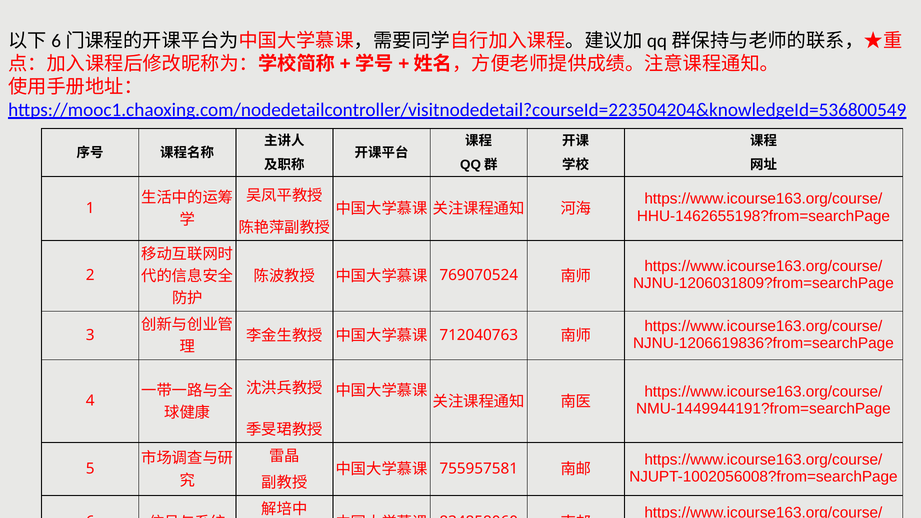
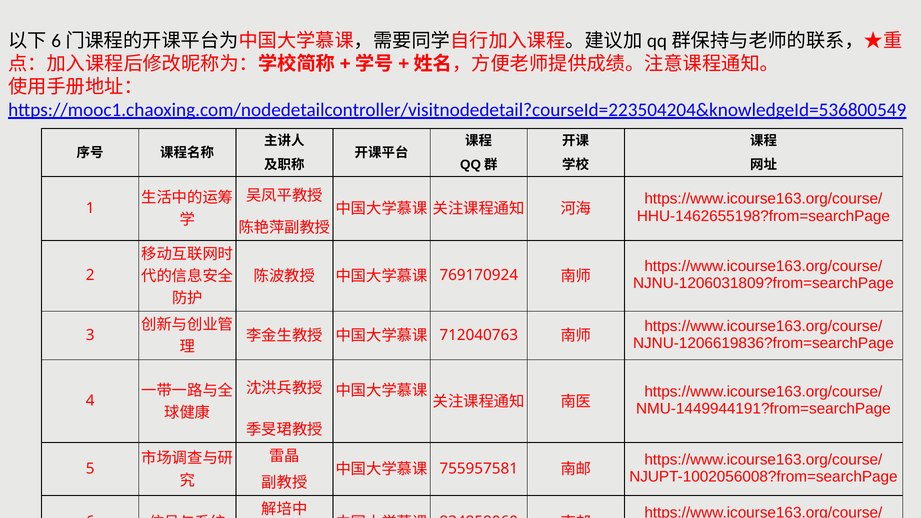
769070524: 769070524 -> 769170924
